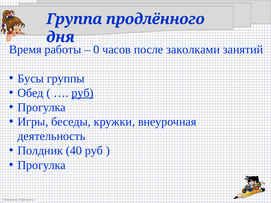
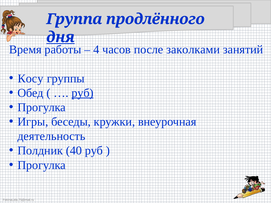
дня underline: none -> present
0: 0 -> 4
Бусы: Бусы -> Косу
